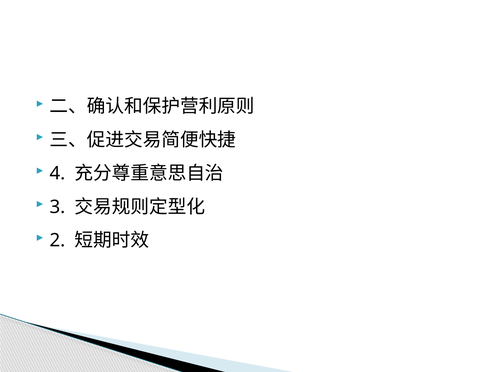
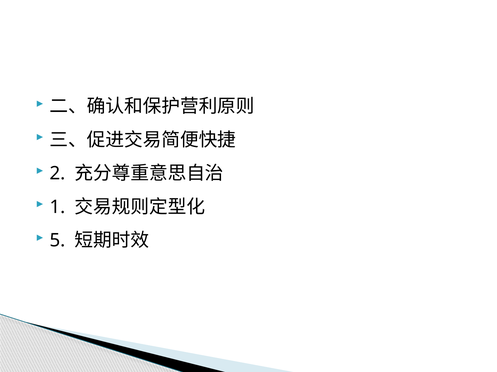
4: 4 -> 2
3: 3 -> 1
2: 2 -> 5
